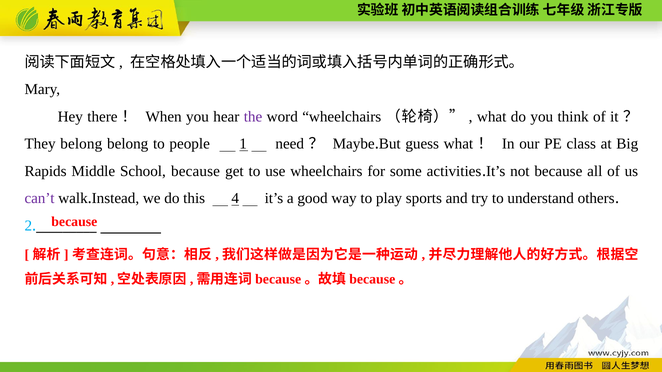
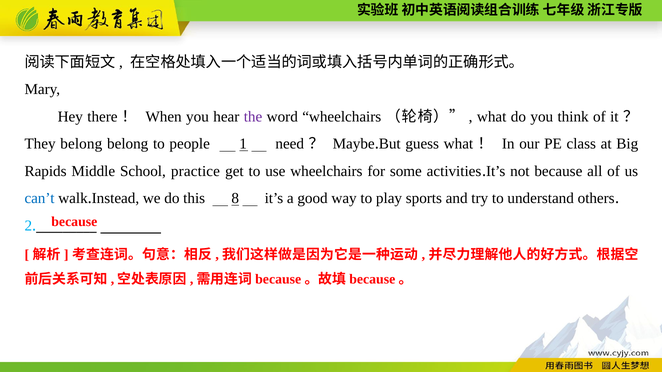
School because: because -> practice
can’t colour: purple -> blue
4: 4 -> 8
